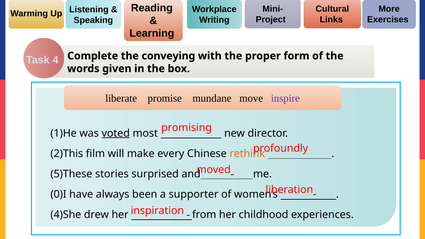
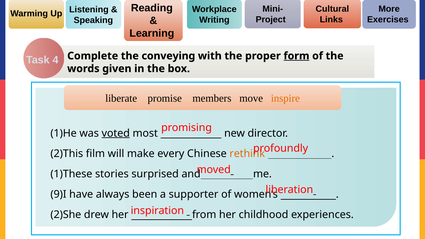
form underline: none -> present
mundane: mundane -> members
inspire colour: purple -> orange
5)These: 5)These -> 1)These
0)I: 0)I -> 9)I
4)She: 4)She -> 2)She
